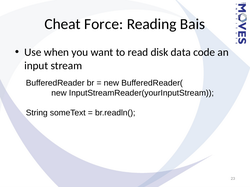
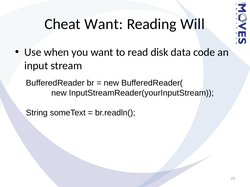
Cheat Force: Force -> Want
Bais: Bais -> Will
